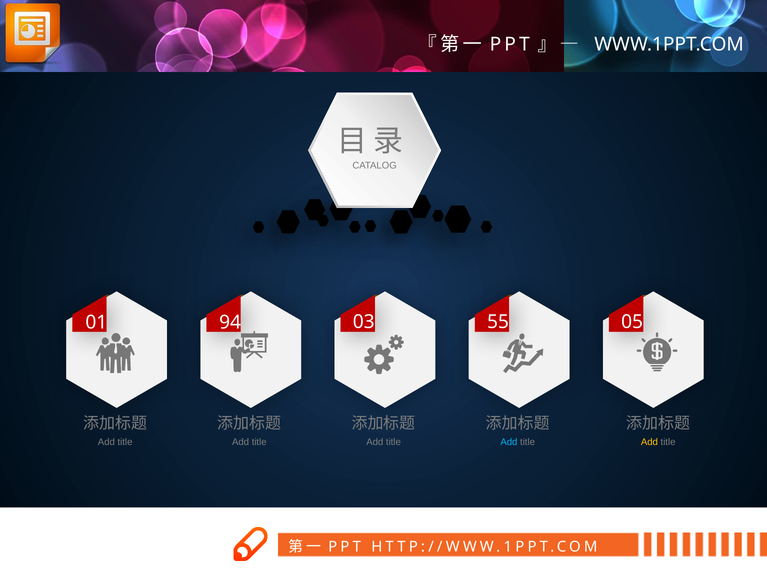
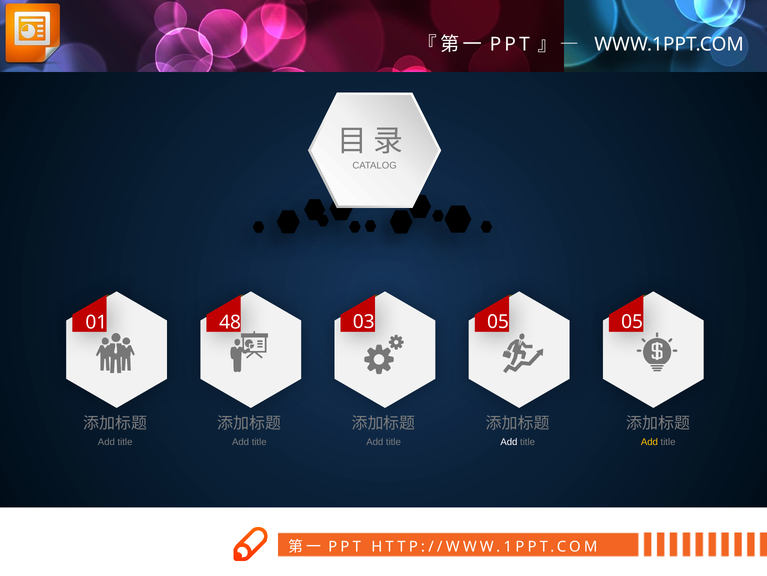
94: 94 -> 48
03 55: 55 -> 05
Add at (509, 441) colour: light blue -> white
